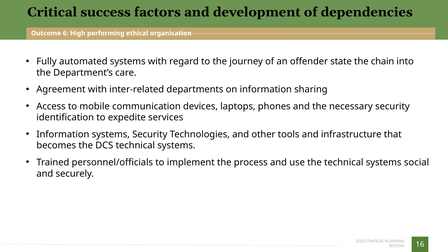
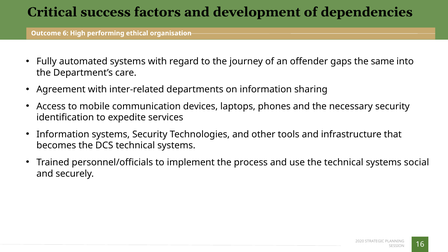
state: state -> gaps
chain: chain -> same
